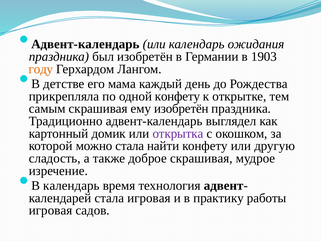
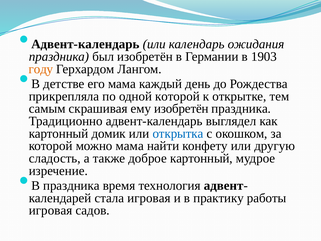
одной конфету: конфету -> которой
открытка colour: purple -> blue
можно стала: стала -> мама
доброе скрашивая: скрашивая -> картонный
В календарь: календарь -> праздника
